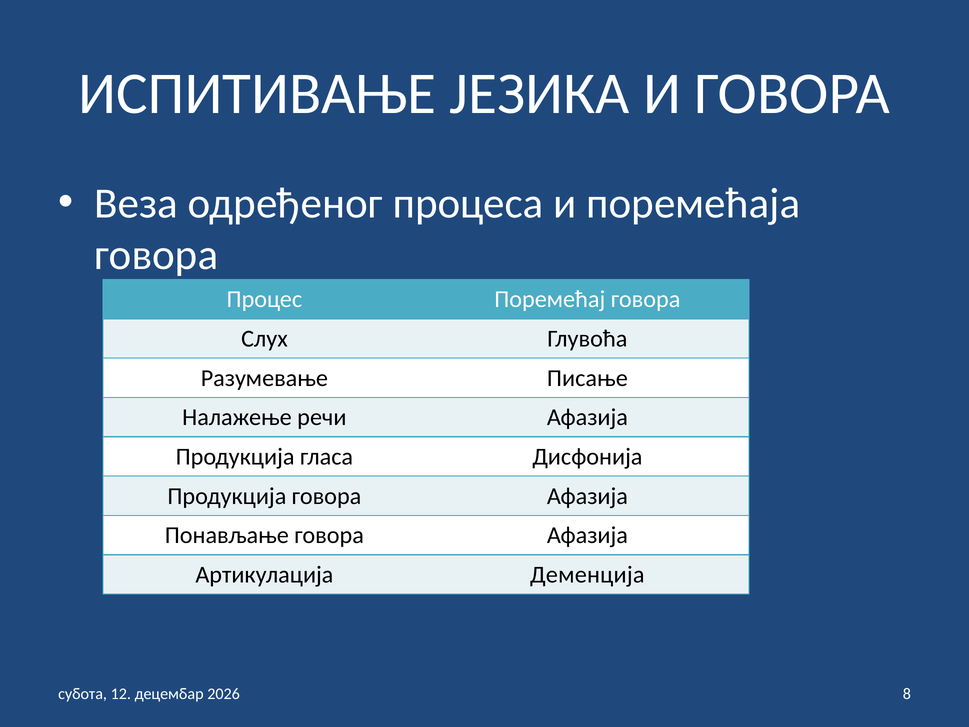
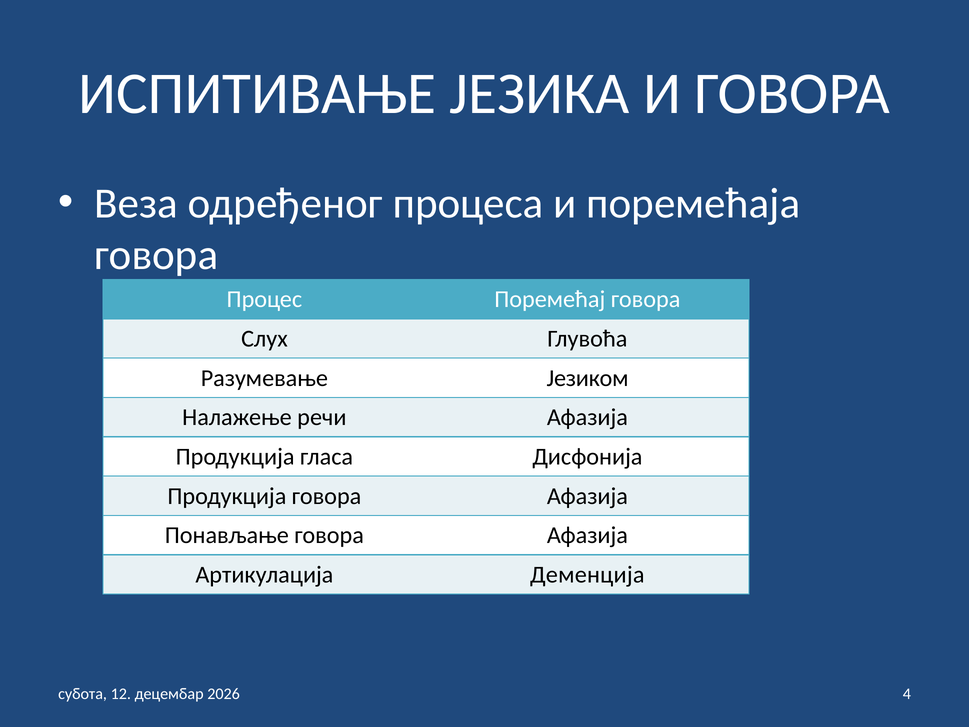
Писање: Писање -> Језиком
8: 8 -> 4
